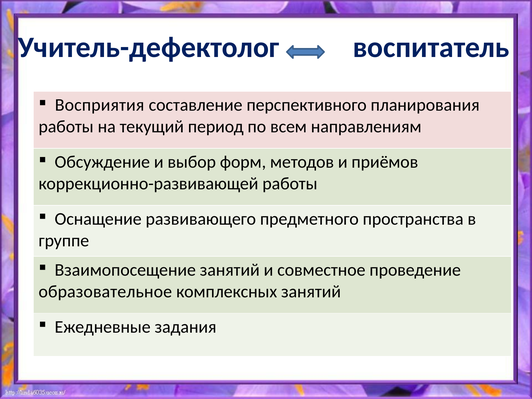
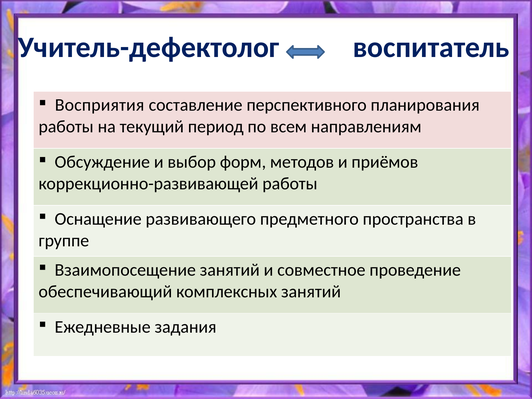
образовательное: образовательное -> обеспечивающий
